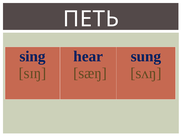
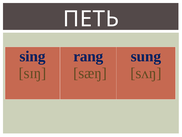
hear: hear -> rang
